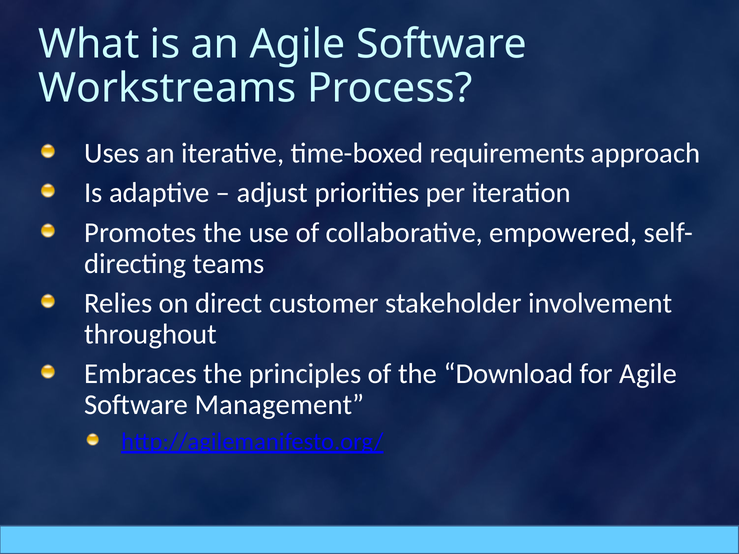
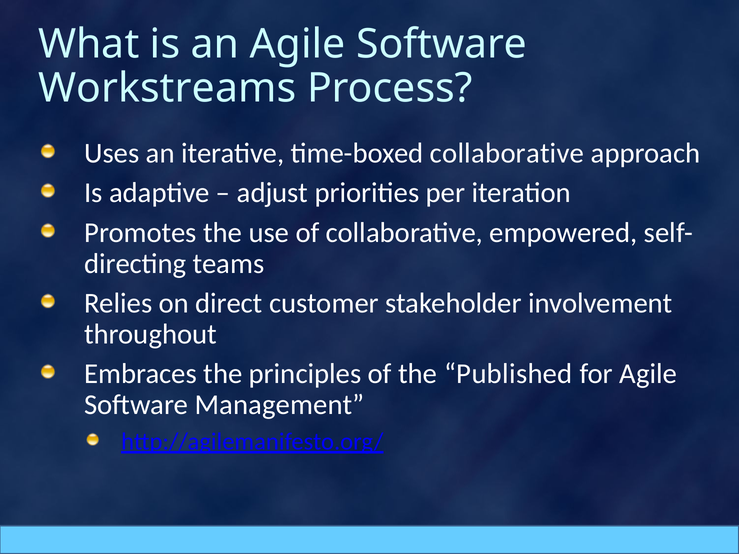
time-boxed requirements: requirements -> collaborative
Download: Download -> Published
